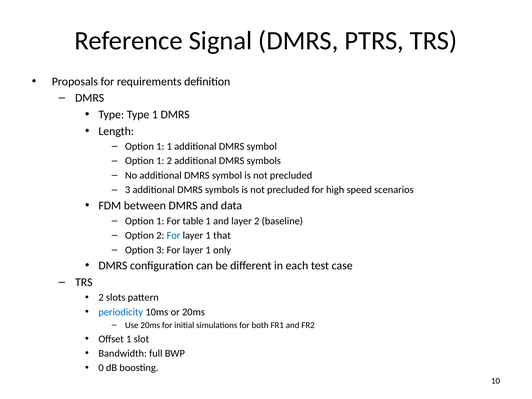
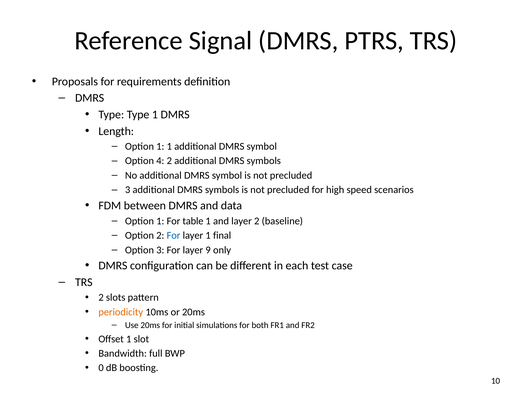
1 at (160, 161): 1 -> 4
that: that -> final
3 For layer 1: 1 -> 9
periodicity colour: blue -> orange
